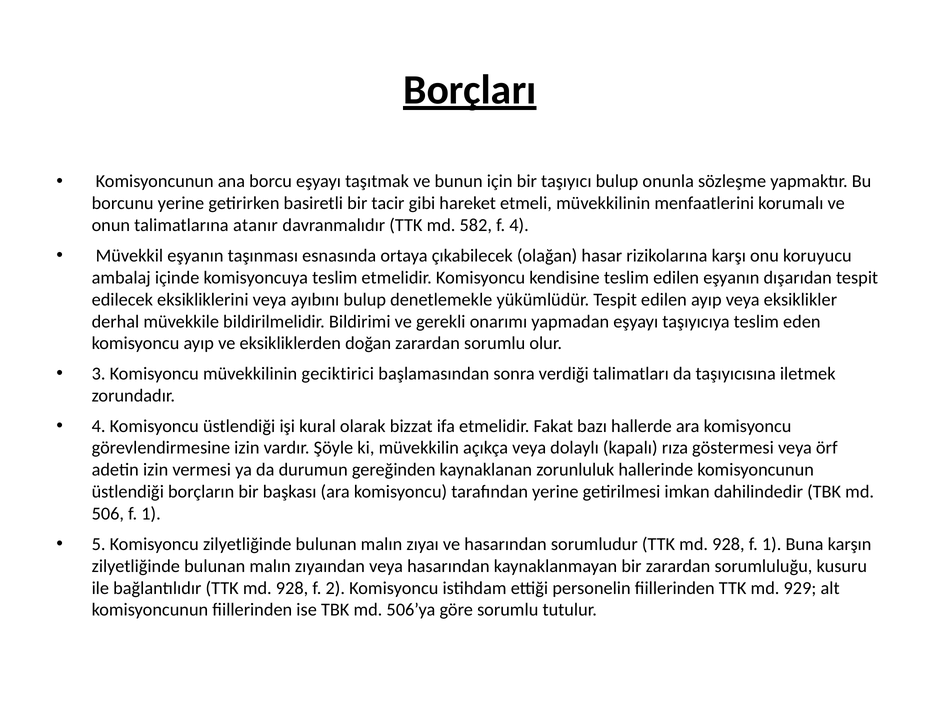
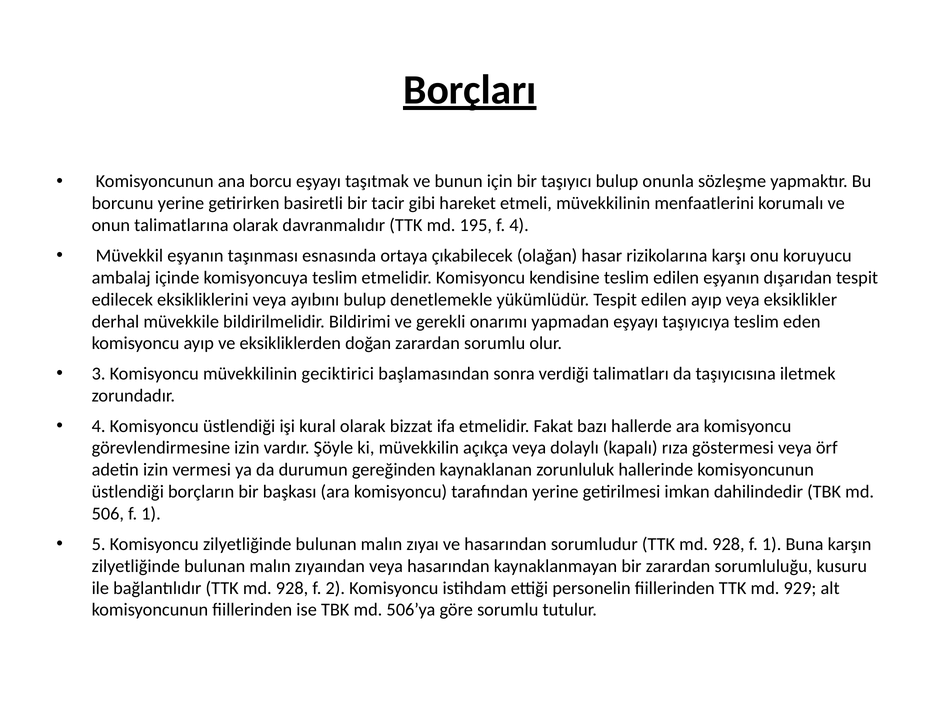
talimatlarına atanır: atanır -> olarak
582: 582 -> 195
